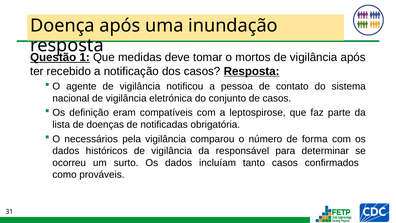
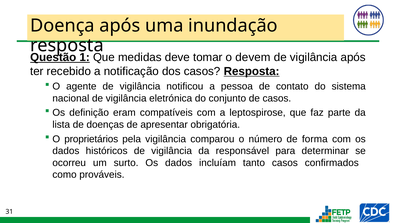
mortos: mortos -> devem
notificadas: notificadas -> apresentar
necessários: necessários -> proprietários
